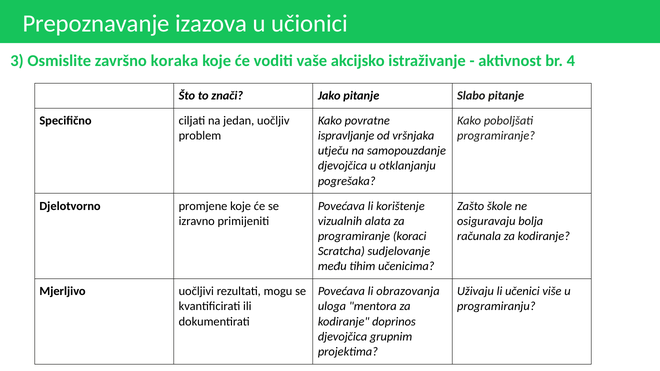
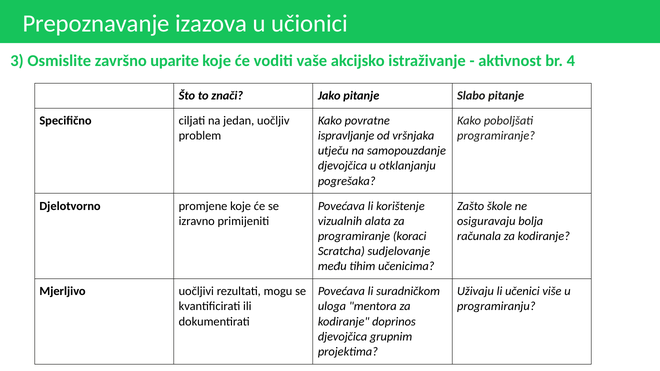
koraka: koraka -> uparite
obrazovanja: obrazovanja -> suradničkom
